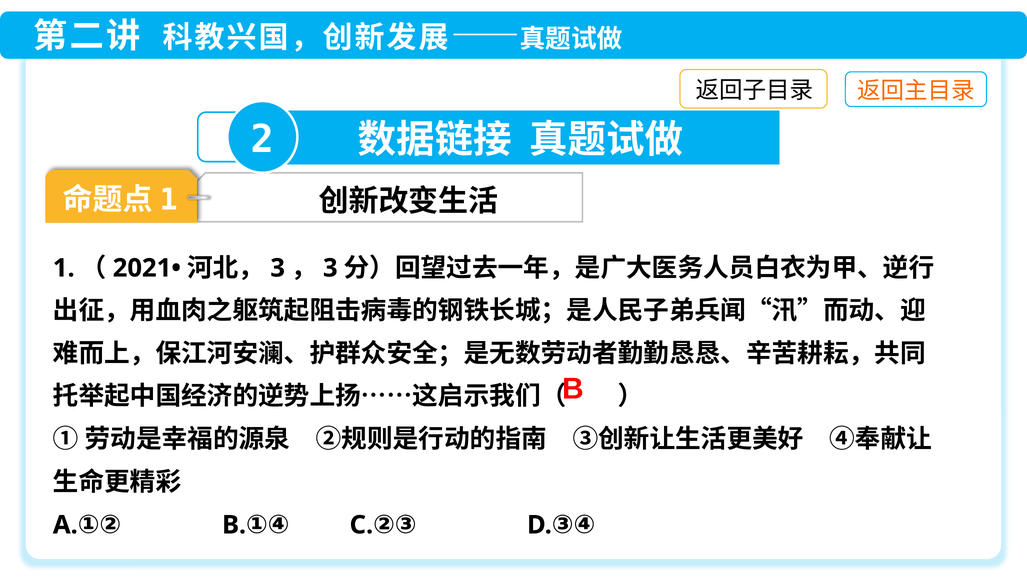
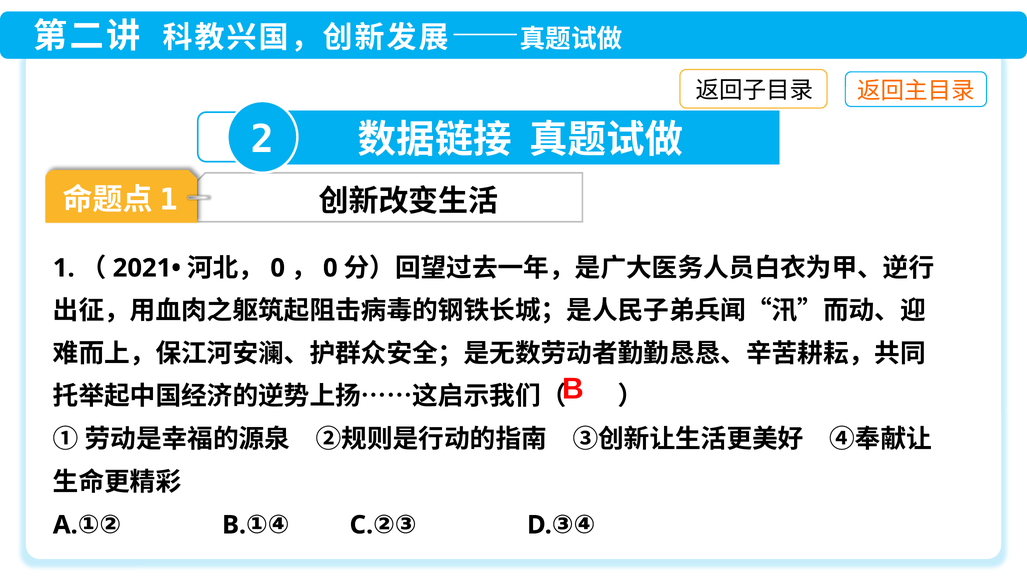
3 at (278, 268): 3 -> 0
3 at (330, 268): 3 -> 0
